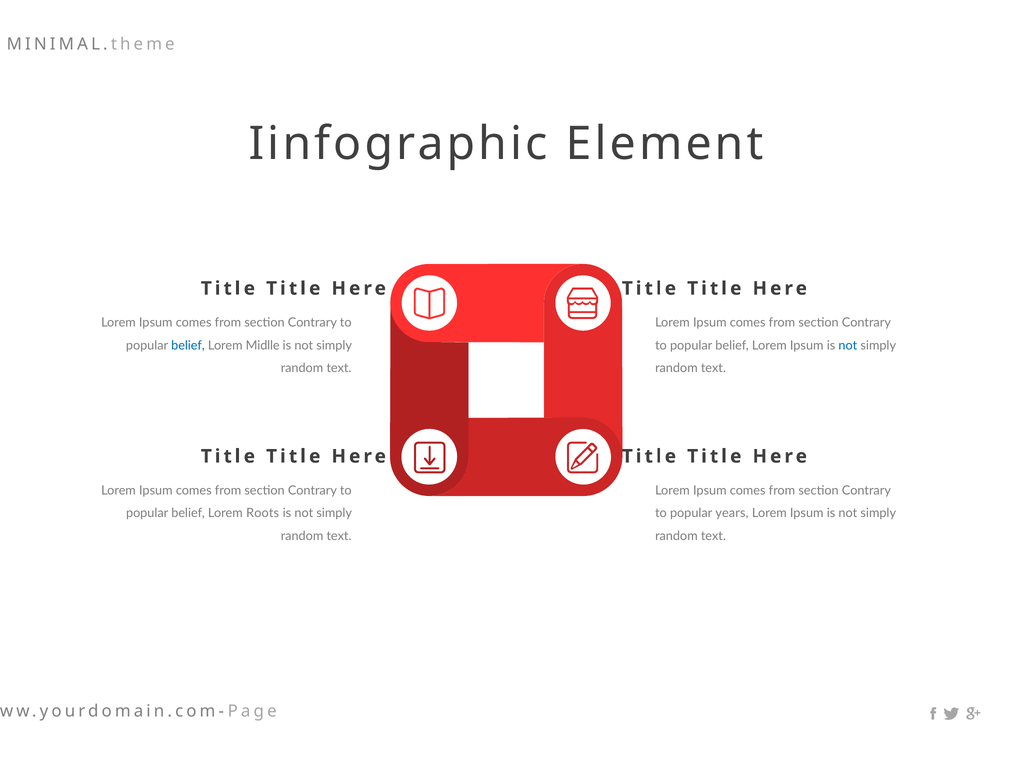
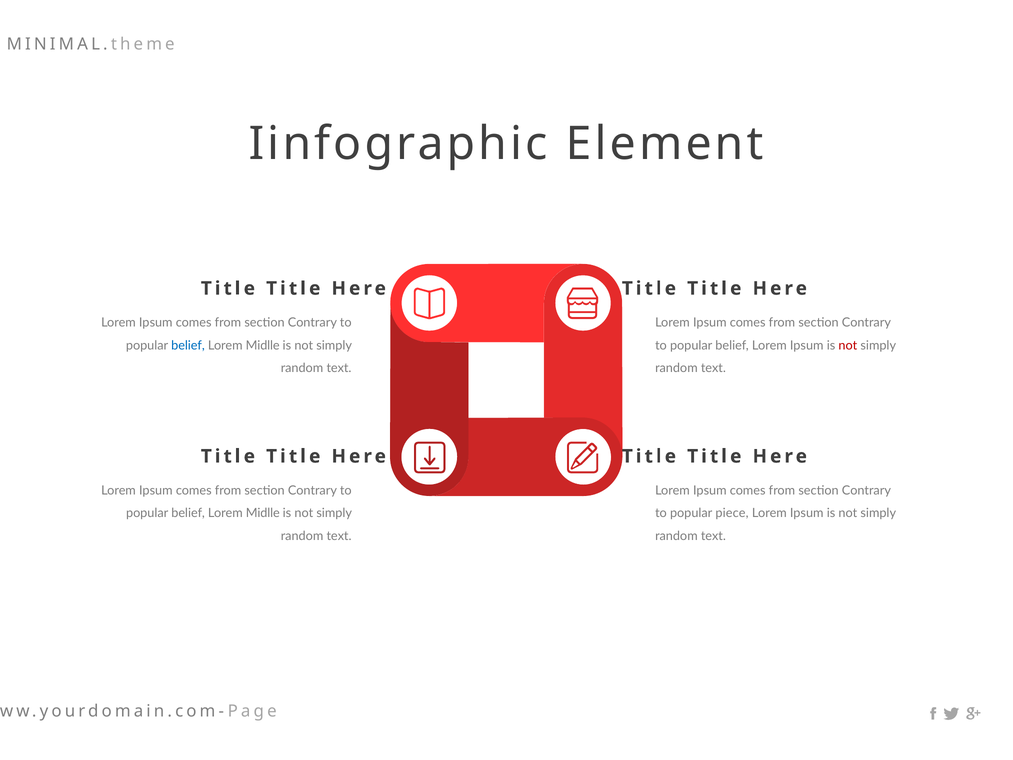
not at (848, 345) colour: blue -> red
Roots at (263, 513): Roots -> Midlle
years: years -> piece
